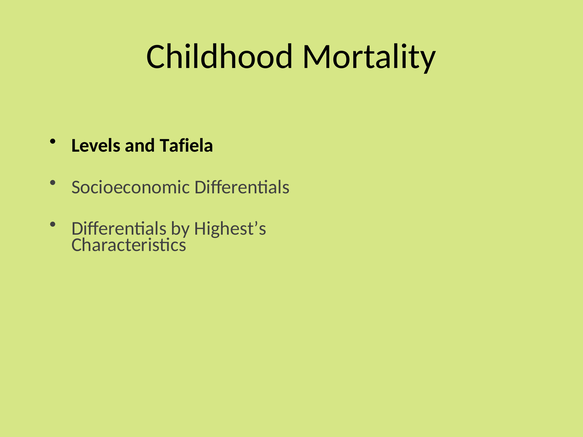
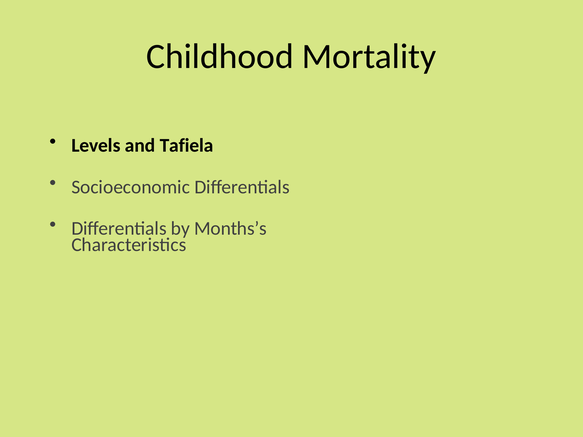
Highest’s: Highest’s -> Months’s
